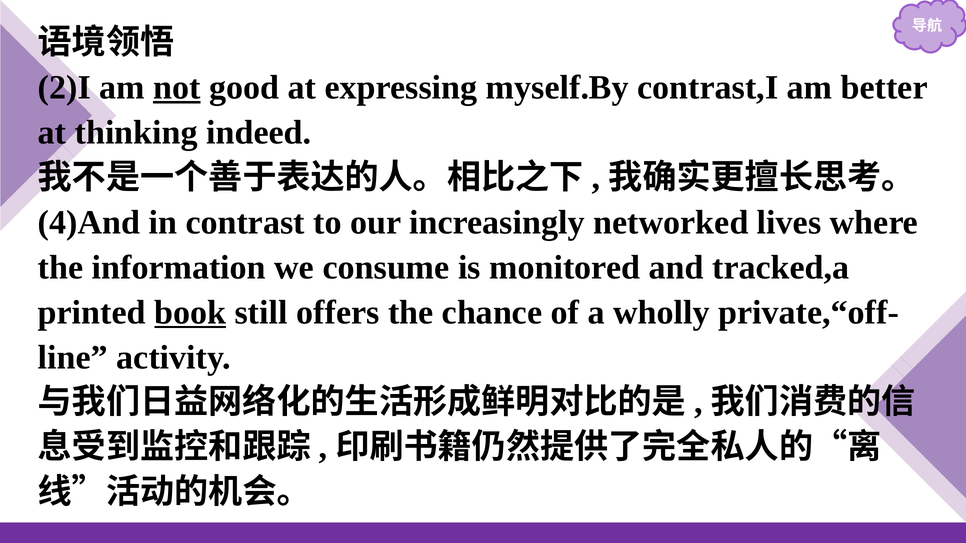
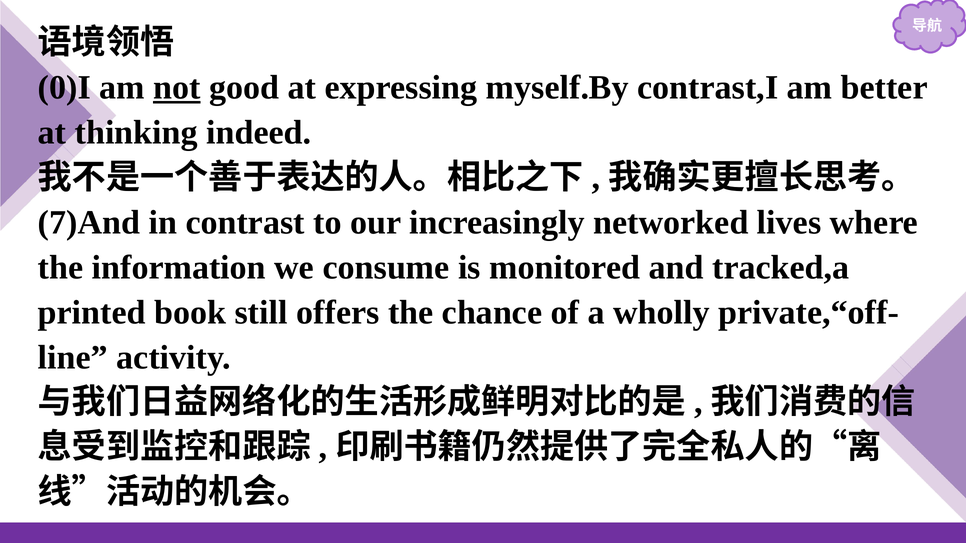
2)I: 2)I -> 0)I
4)And: 4)And -> 7)And
book underline: present -> none
